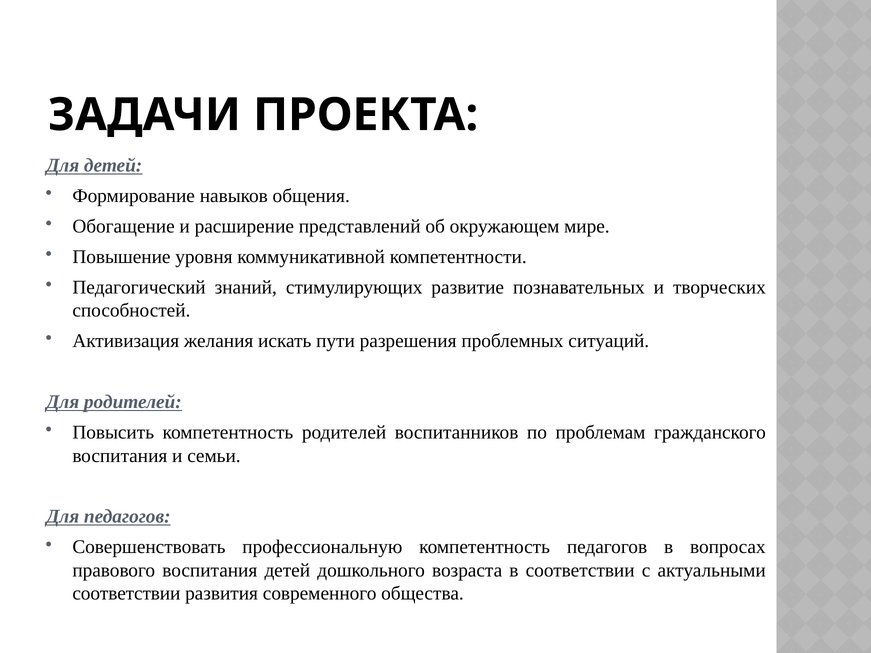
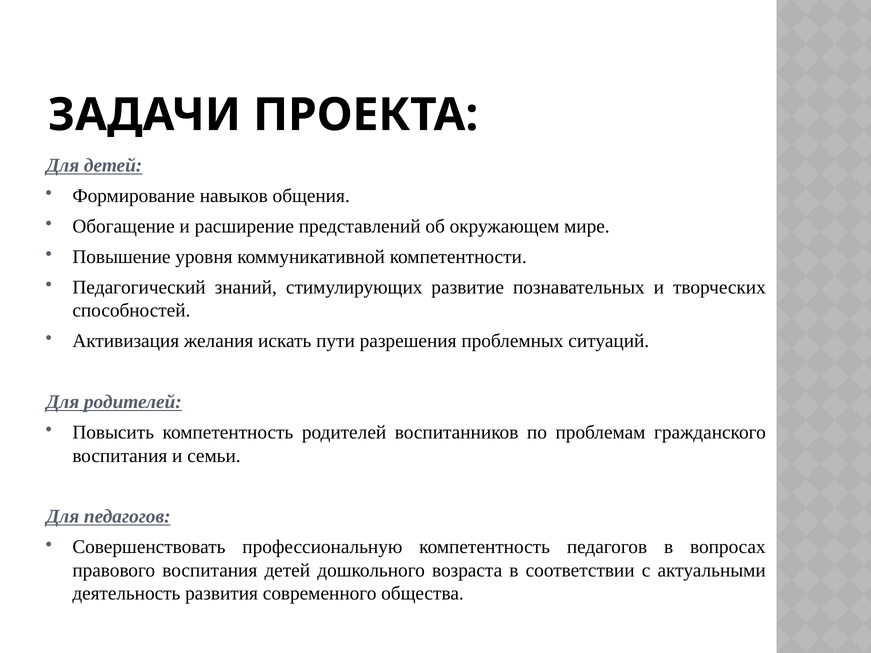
соответствии at (126, 594): соответствии -> деятельность
